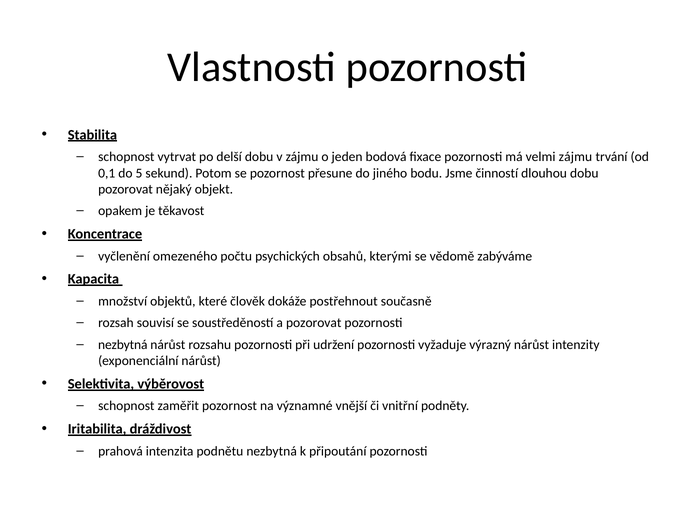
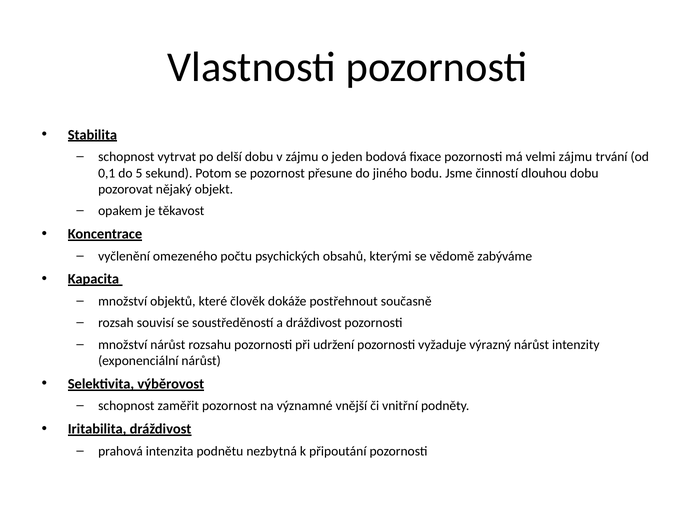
a pozorovat: pozorovat -> dráždivost
nezbytná at (123, 345): nezbytná -> množství
